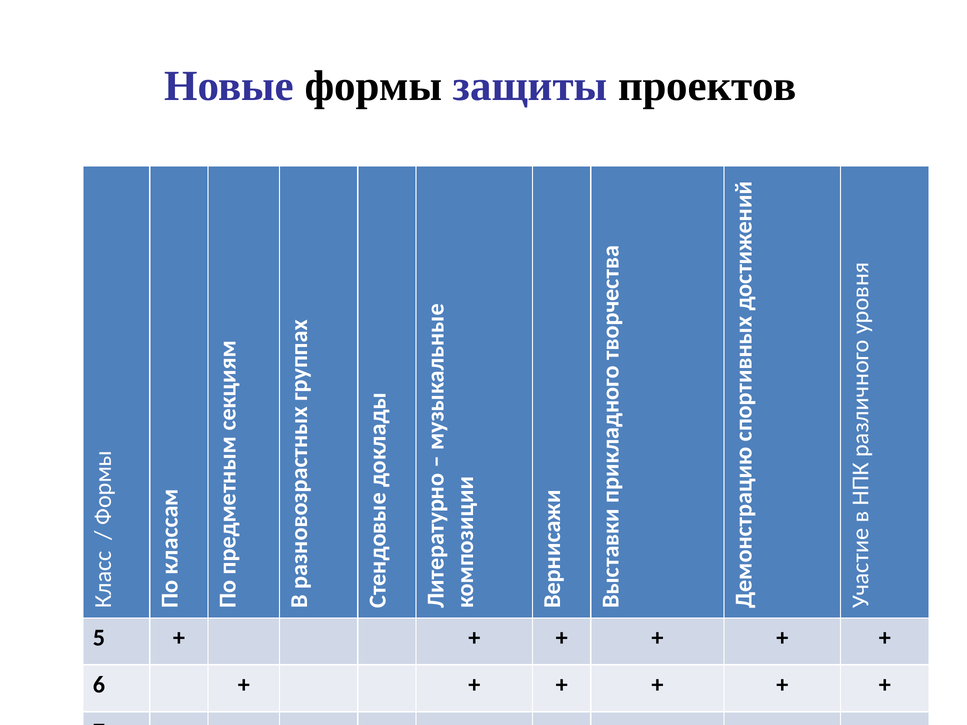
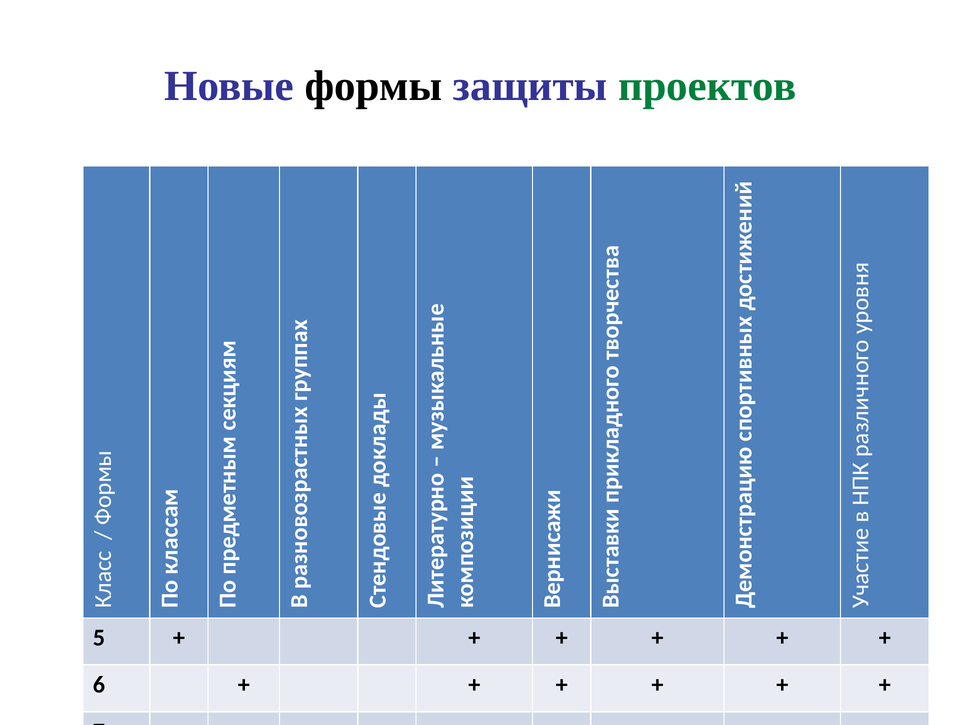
проектов colour: black -> green
